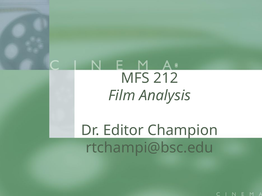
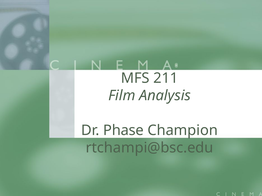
212: 212 -> 211
Editor: Editor -> Phase
